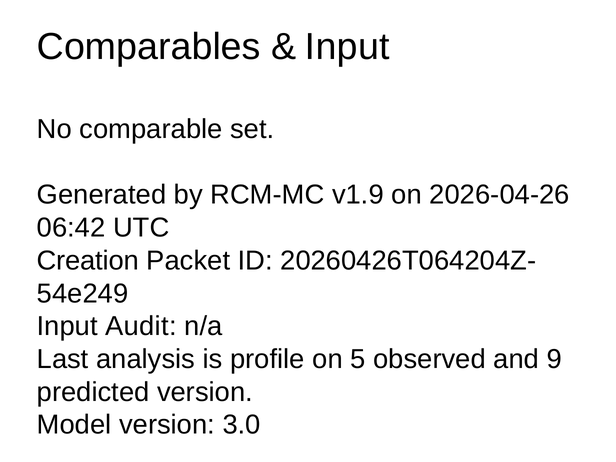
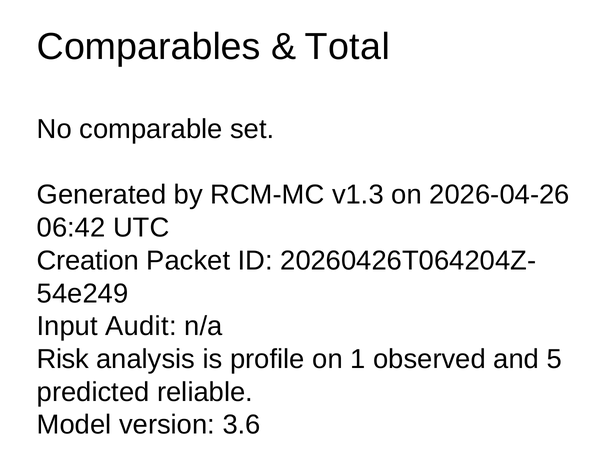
Input at (347, 47): Input -> Total
v1.9: v1.9 -> v1.3
Last: Last -> Risk
5: 5 -> 1
9: 9 -> 5
predicted version: version -> reliable
3.0: 3.0 -> 3.6
